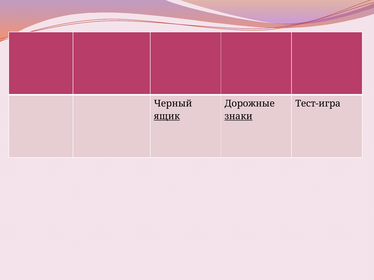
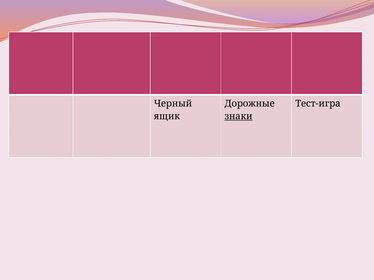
ящик underline: present -> none
